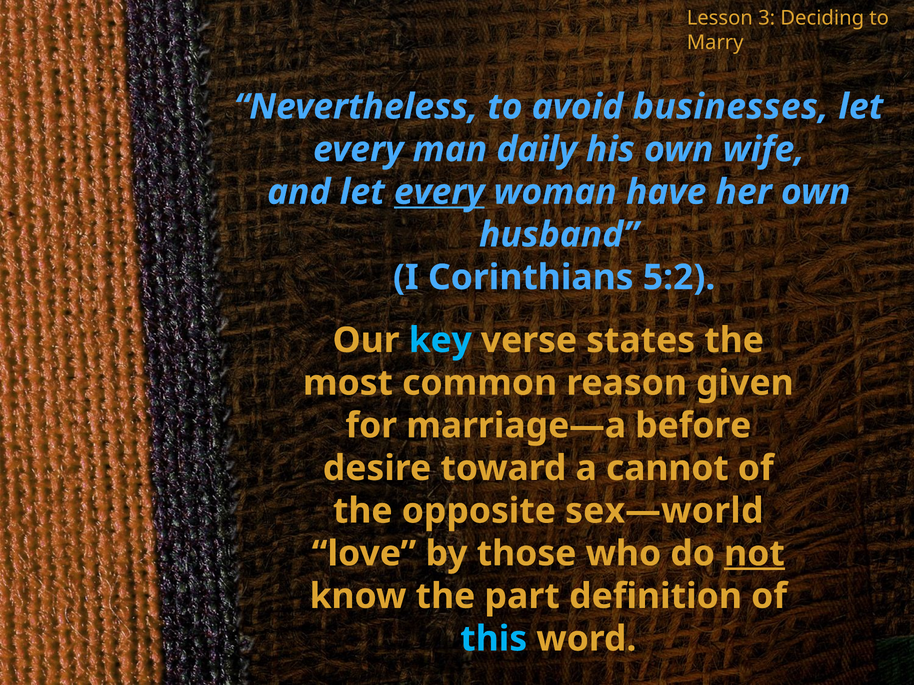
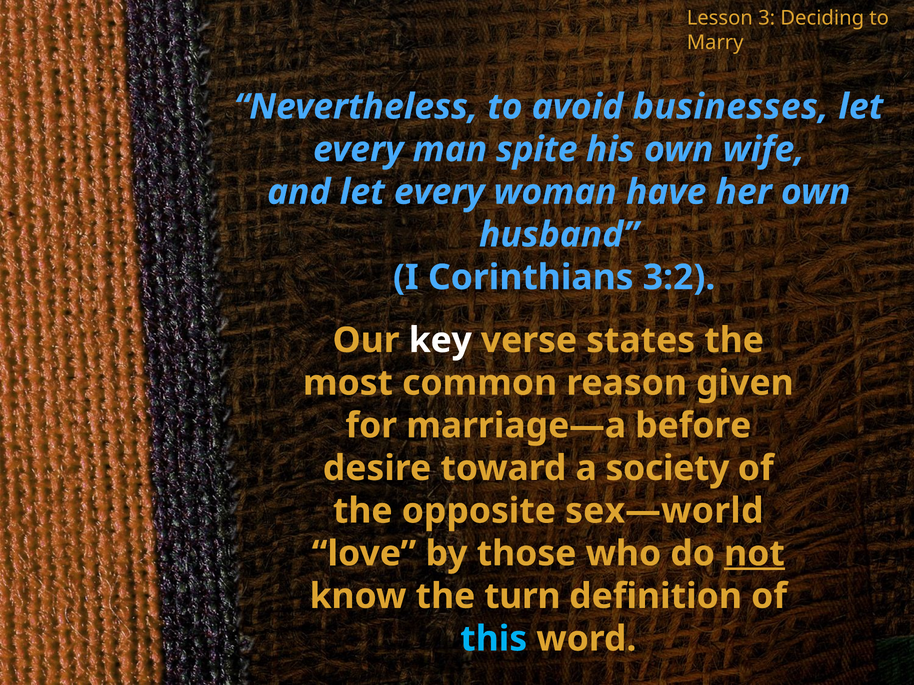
daily: daily -> spite
every at (439, 192) underline: present -> none
5:2: 5:2 -> 3:2
key colour: light blue -> white
cannot: cannot -> society
part: part -> turn
